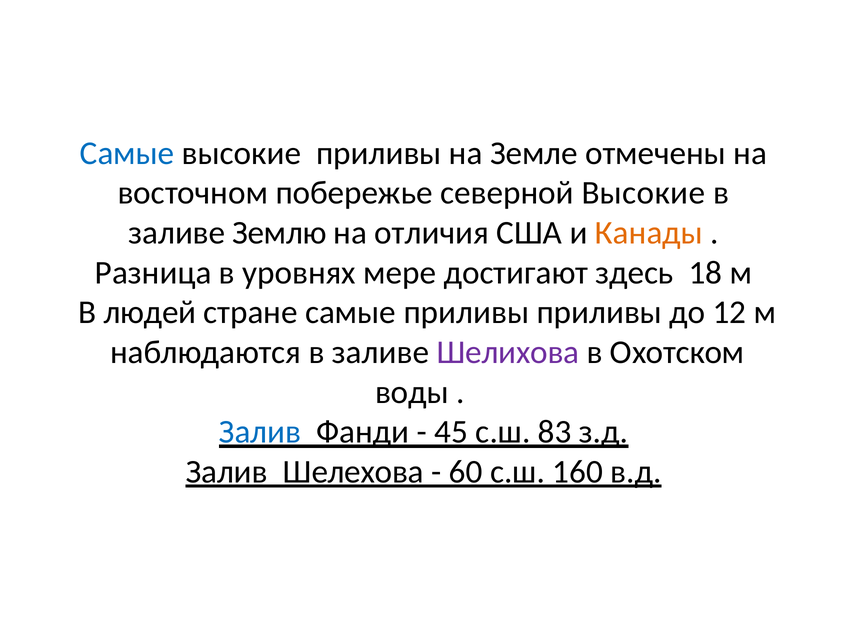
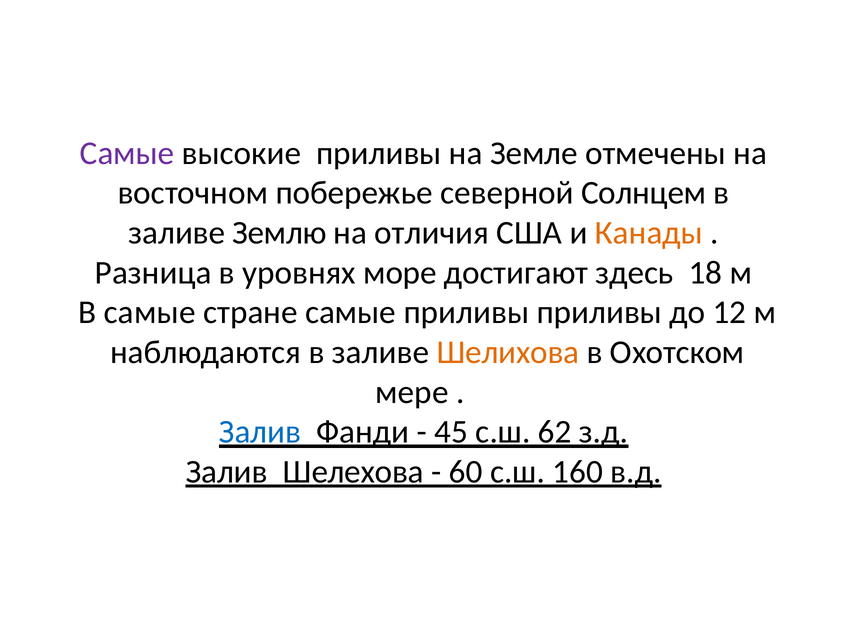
Самые at (127, 153) colour: blue -> purple
северной Высокие: Высокие -> Солнцем
мере: мере -> море
В людей: людей -> самые
Шелихова colour: purple -> orange
воды: воды -> мере
83: 83 -> 62
